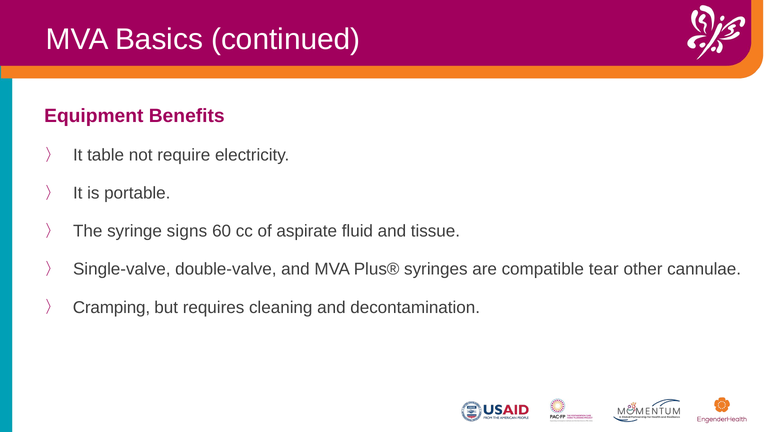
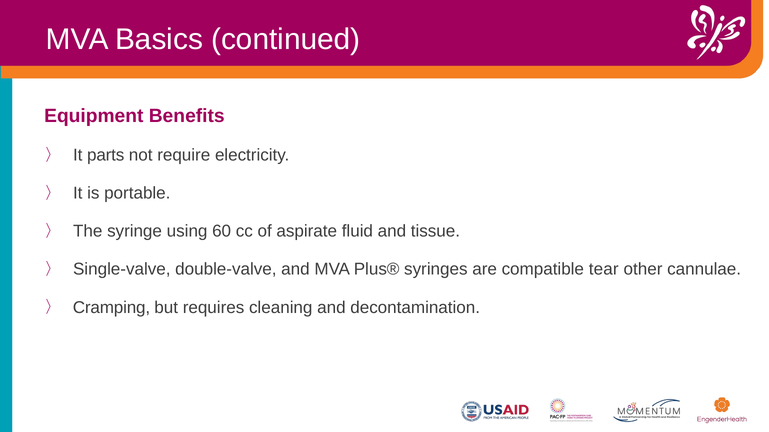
table: table -> parts
signs: signs -> using
